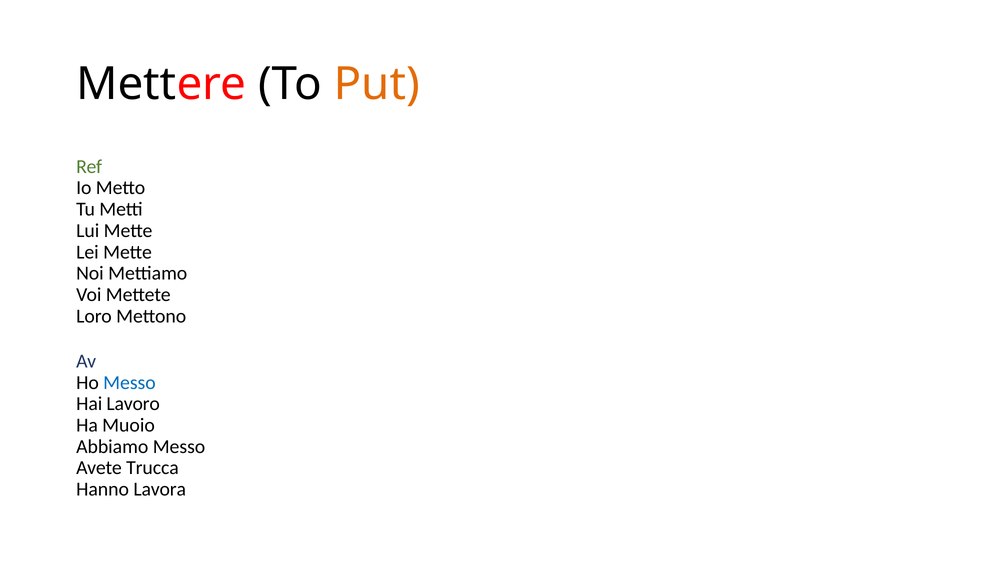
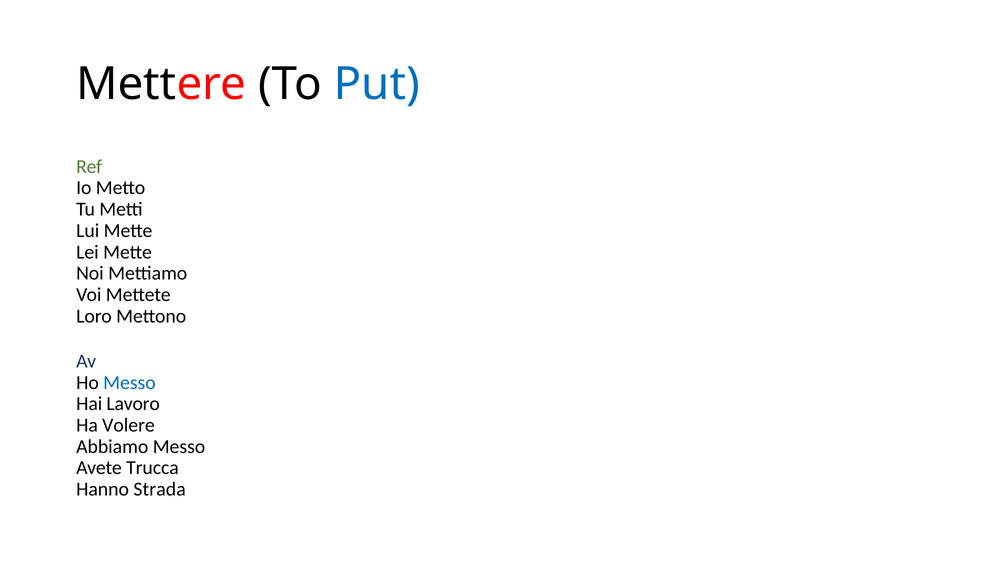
Put colour: orange -> blue
Muoio: Muoio -> Volere
Lavora: Lavora -> Strada
